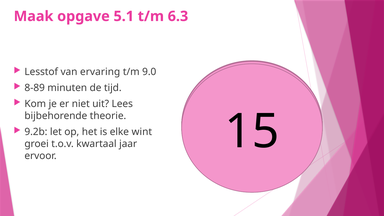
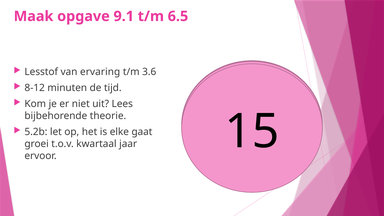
5.1: 5.1 -> 9.1
6.3: 6.3 -> 6.5
9.0: 9.0 -> 3.6
8-89: 8-89 -> 8-12
9.2b: 9.2b -> 5.2b
wint: wint -> gaat
